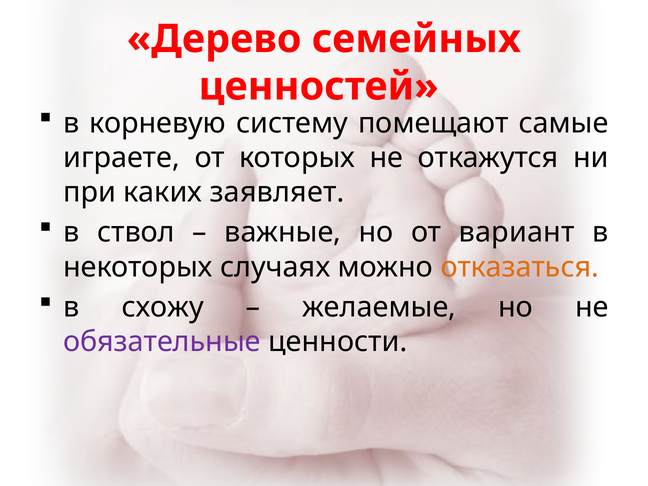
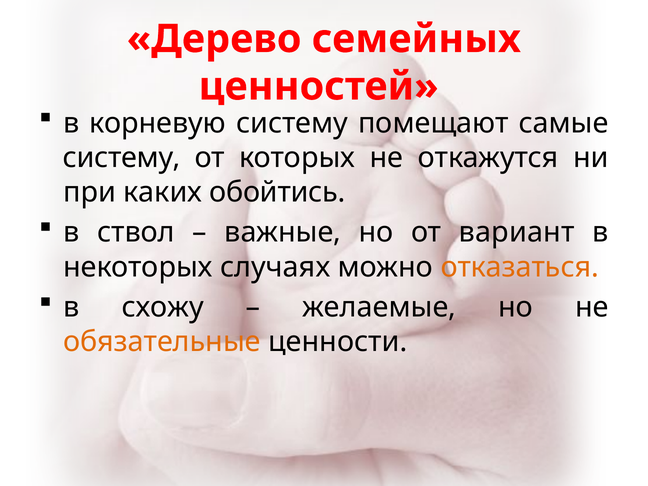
играете at (122, 158): играете -> систему
заявляет: заявляет -> обойтись
обязательные colour: purple -> orange
